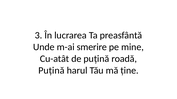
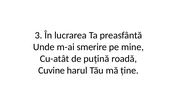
Puțină at (51, 71): Puțină -> Cuvine
